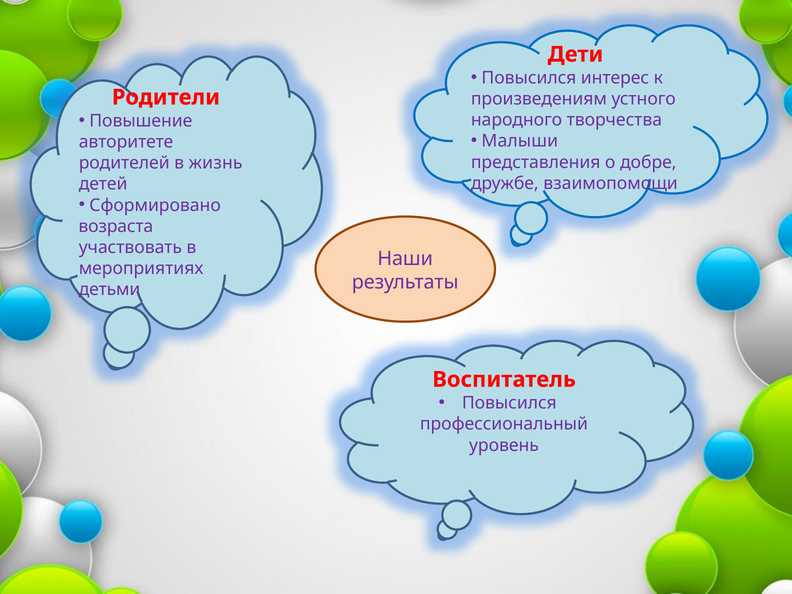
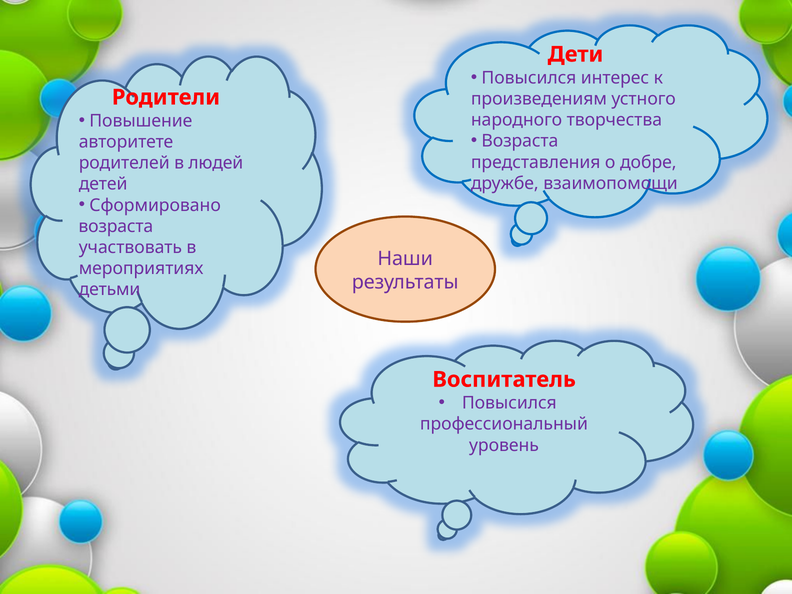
Малыши at (520, 141): Малыши -> Возраста
жизнь: жизнь -> людей
